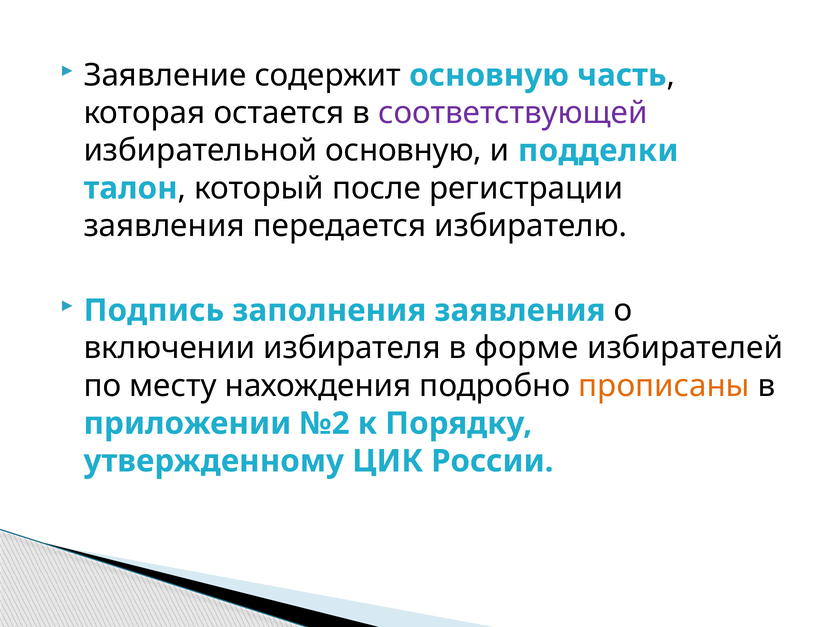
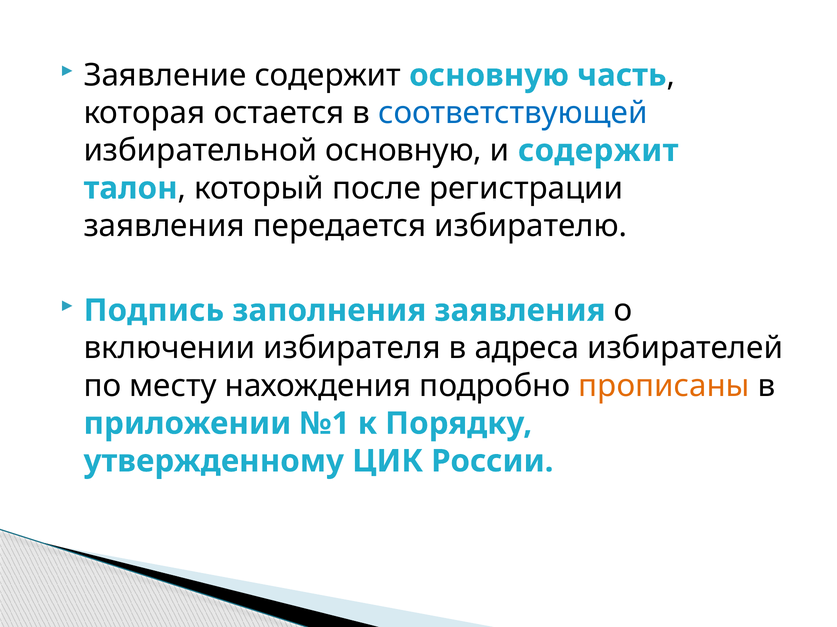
соответствующей colour: purple -> blue
и подделки: подделки -> содержит
форме: форме -> адреса
№2: №2 -> №1
